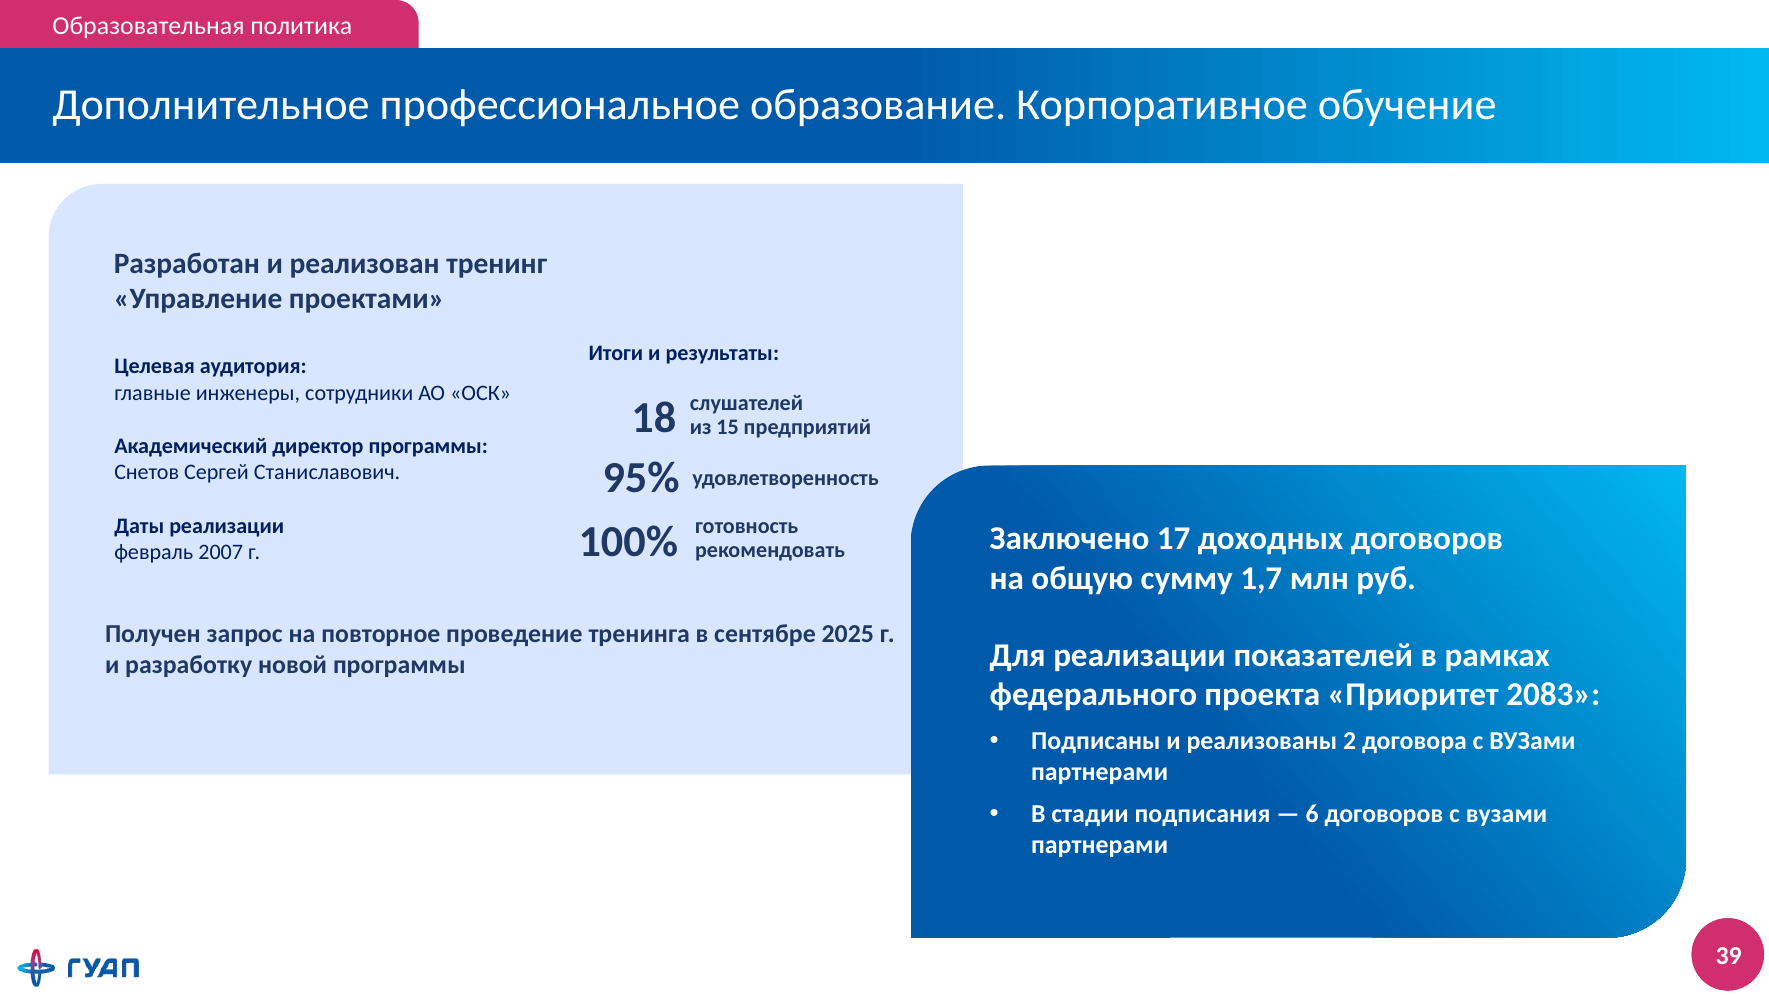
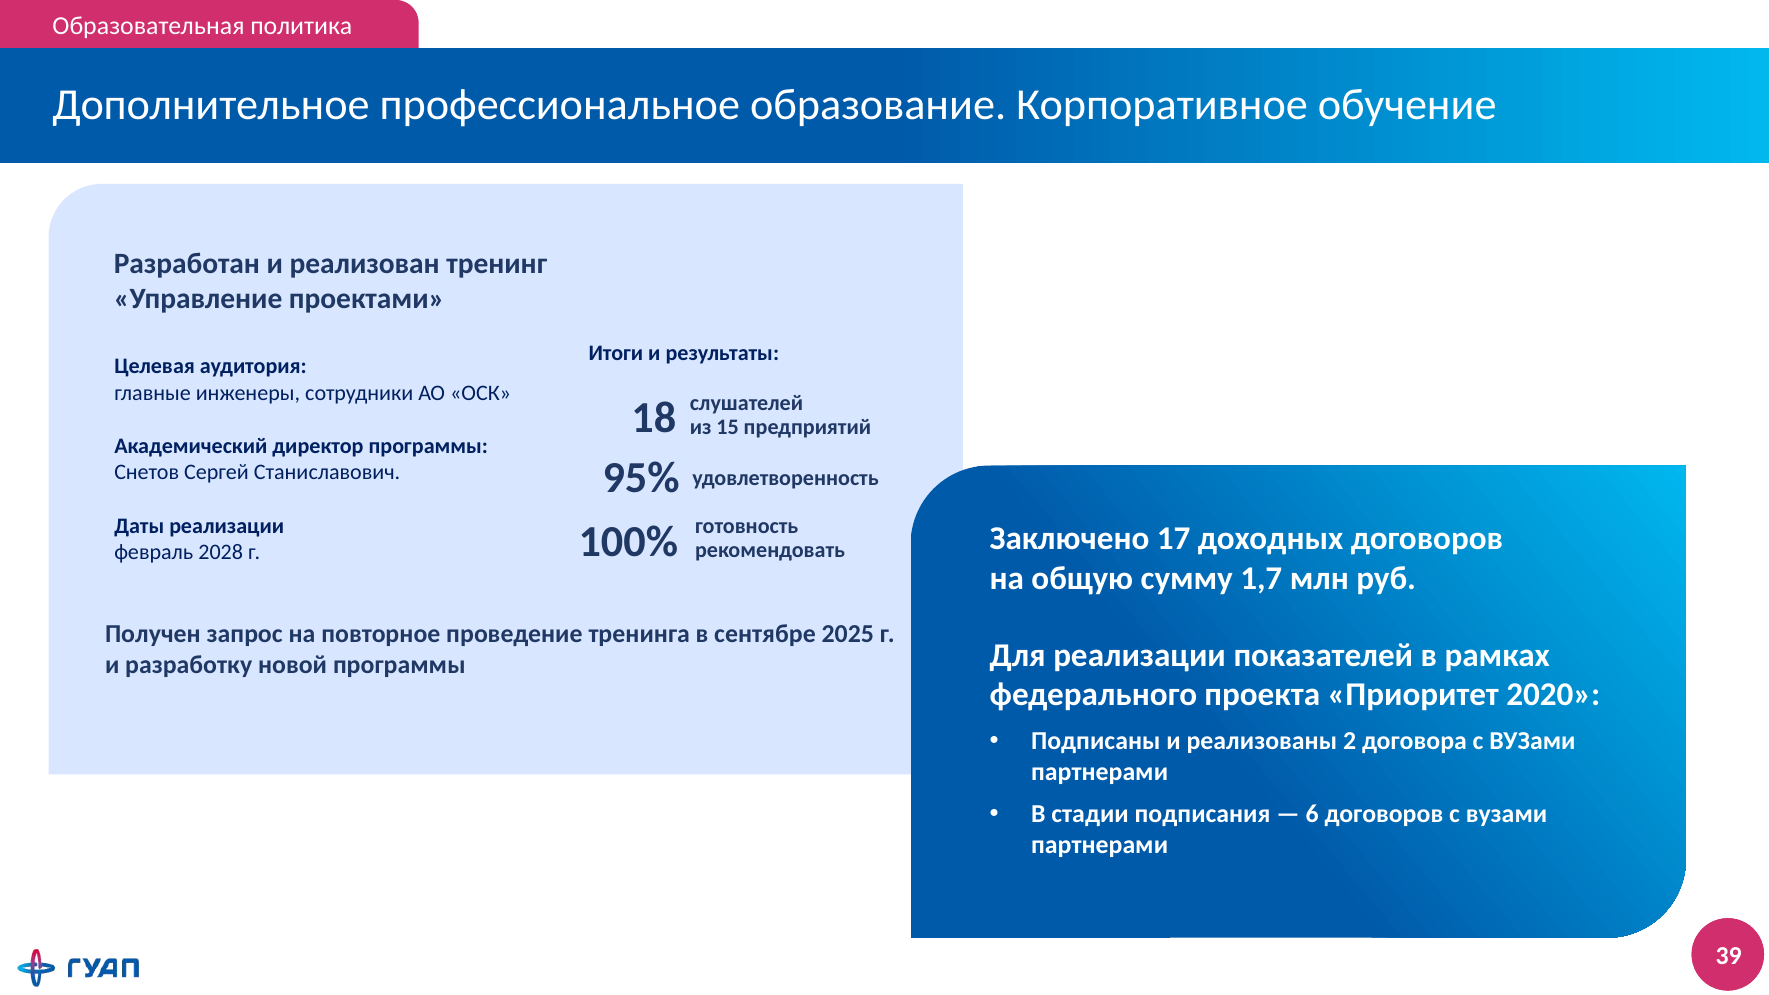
2007: 2007 -> 2028
2083: 2083 -> 2020
